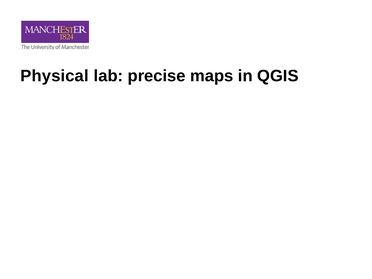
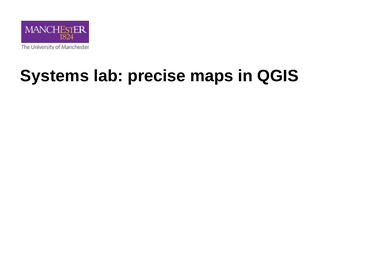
Physical: Physical -> Systems
